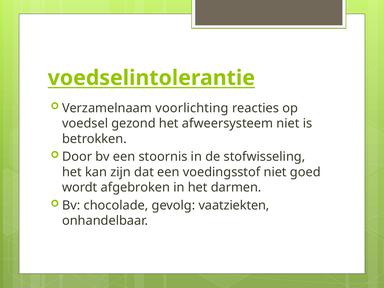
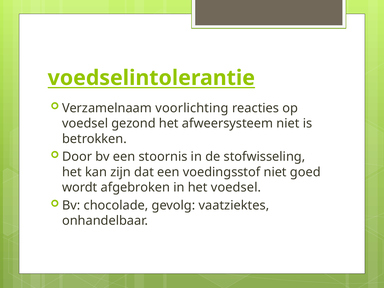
het darmen: darmen -> voedsel
vaatziekten: vaatziekten -> vaatziektes
